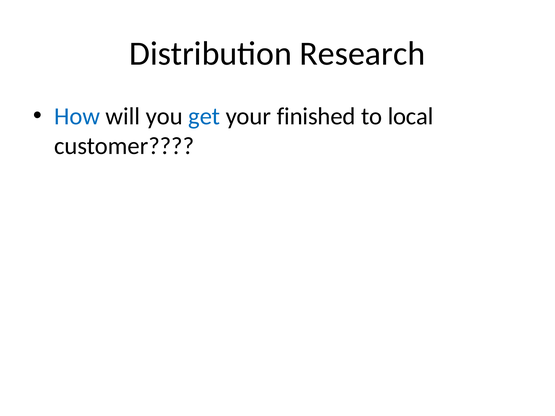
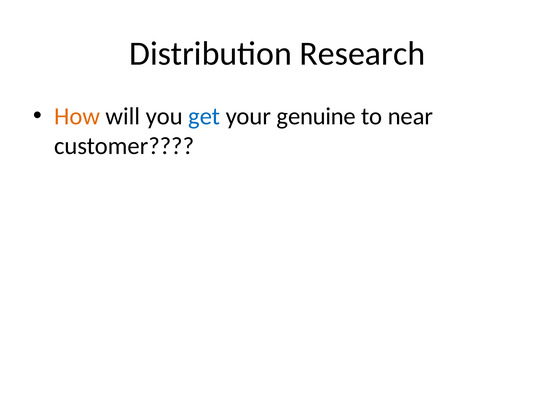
How colour: blue -> orange
finished: finished -> genuine
local: local -> near
